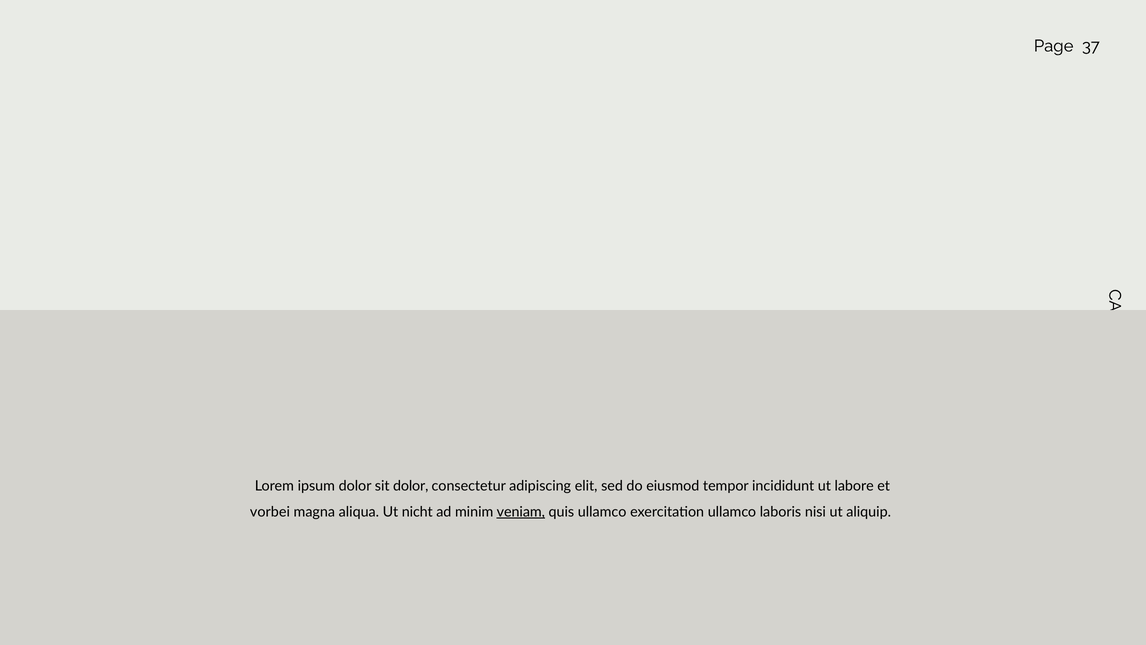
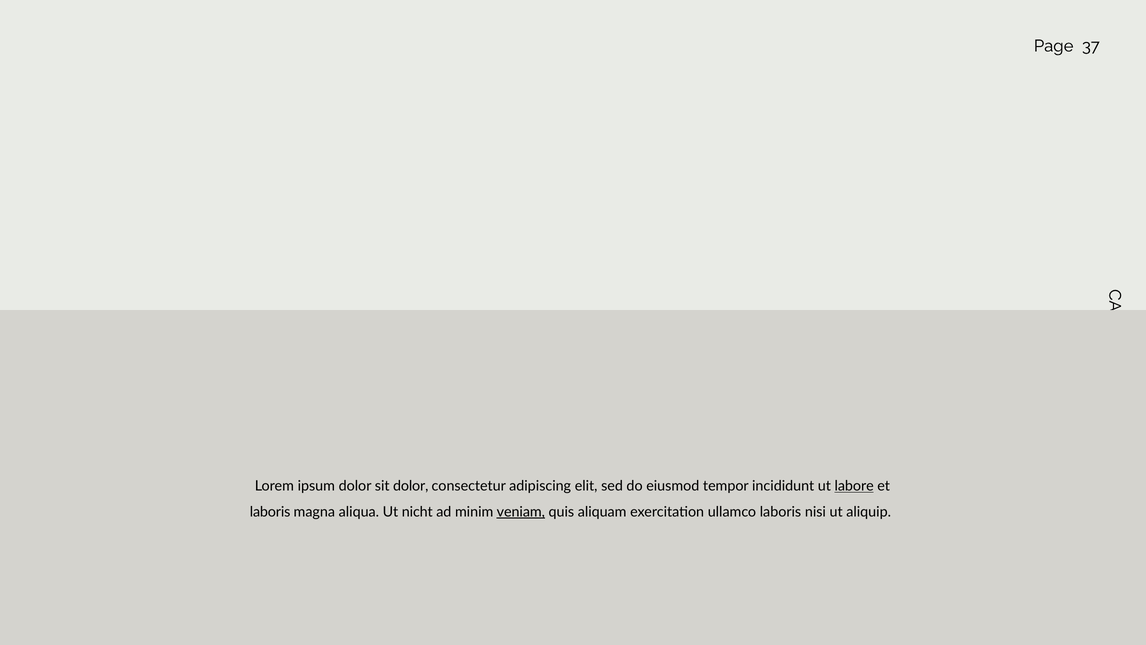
labore underline: none -> present
vorbei at (270, 512): vorbei -> laboris
quis ullamco: ullamco -> aliquam
